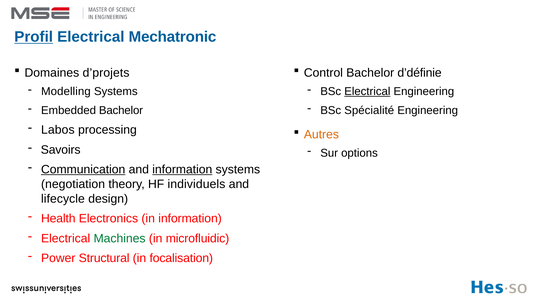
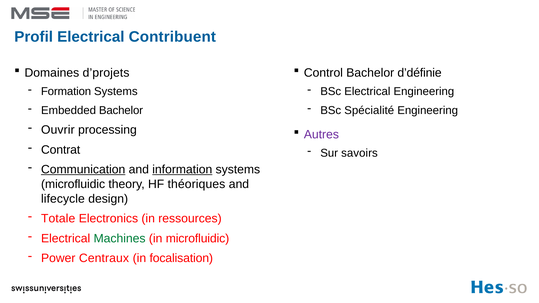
Profil underline: present -> none
Mechatronic: Mechatronic -> Contribuent
Electrical at (367, 92) underline: present -> none
Modelling: Modelling -> Formation
Labos: Labos -> Ouvrir
Autres colour: orange -> purple
Savoirs: Savoirs -> Contrat
options: options -> savoirs
negotiation at (73, 184): negotiation -> microfluidic
individuels: individuels -> théoriques
Health: Health -> Totale
in information: information -> ressources
Structural: Structural -> Centraux
